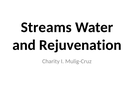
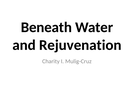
Streams: Streams -> Beneath
